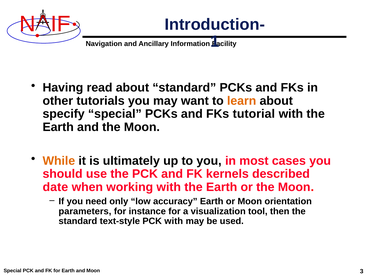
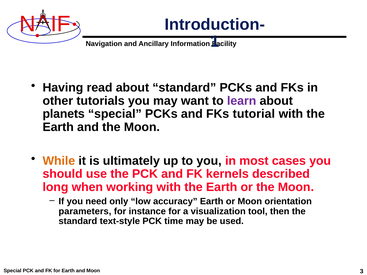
learn colour: orange -> purple
specify: specify -> planets
date: date -> long
PCK with: with -> time
